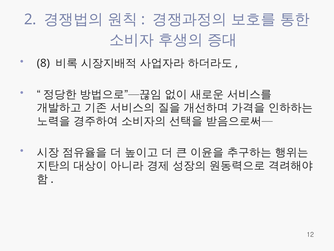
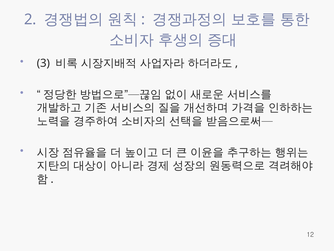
8: 8 -> 3
